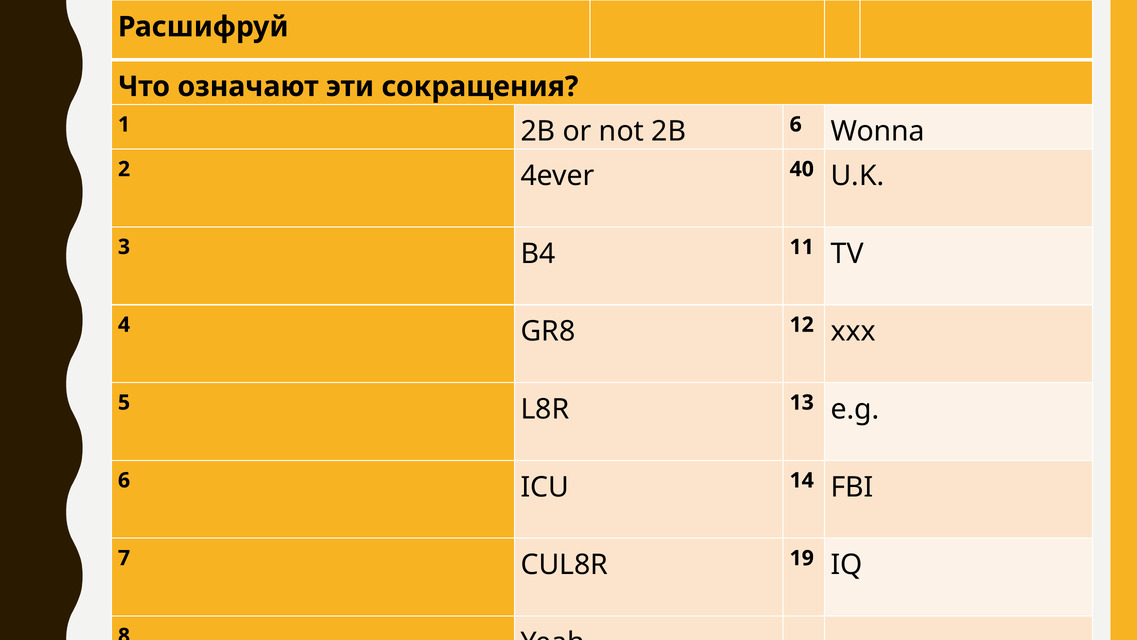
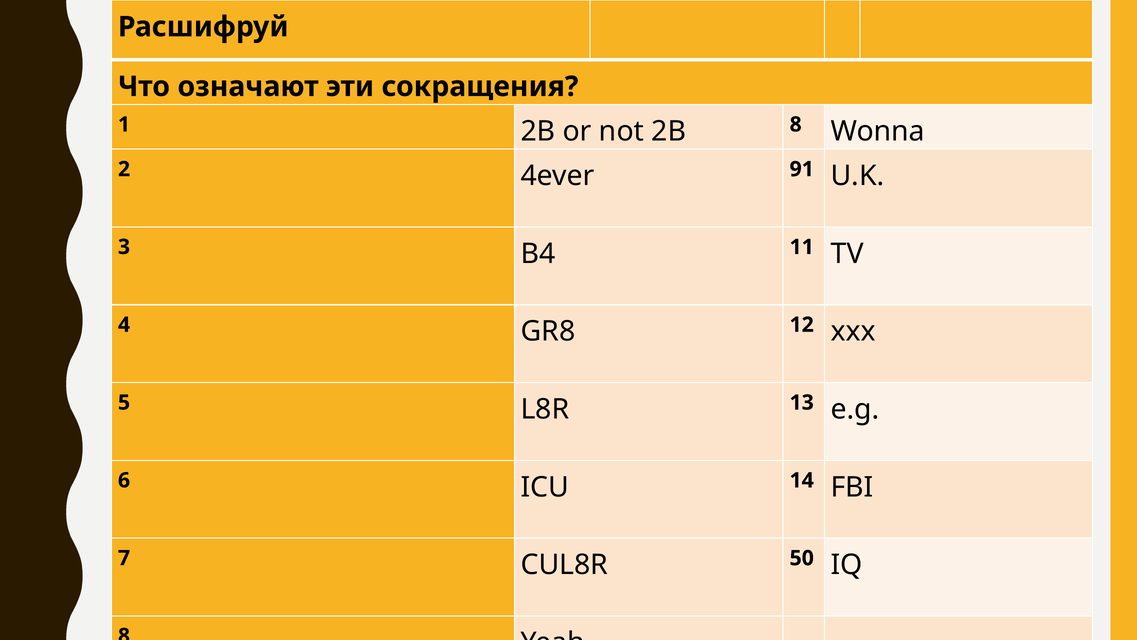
2B 6: 6 -> 8
40: 40 -> 91
19: 19 -> 50
